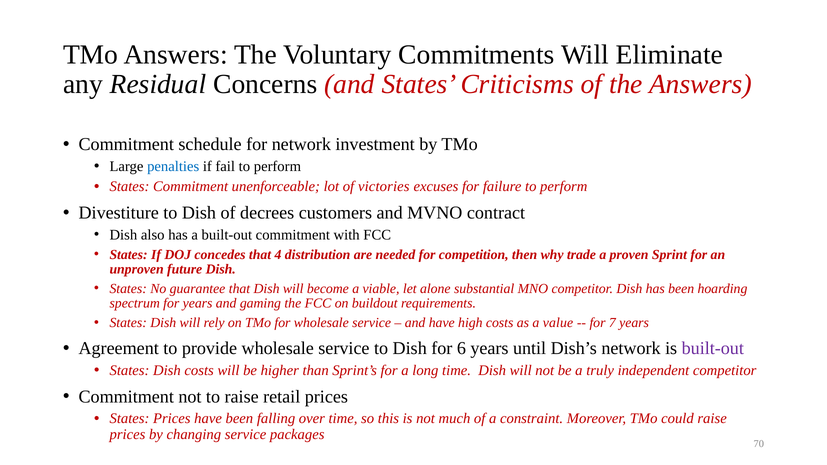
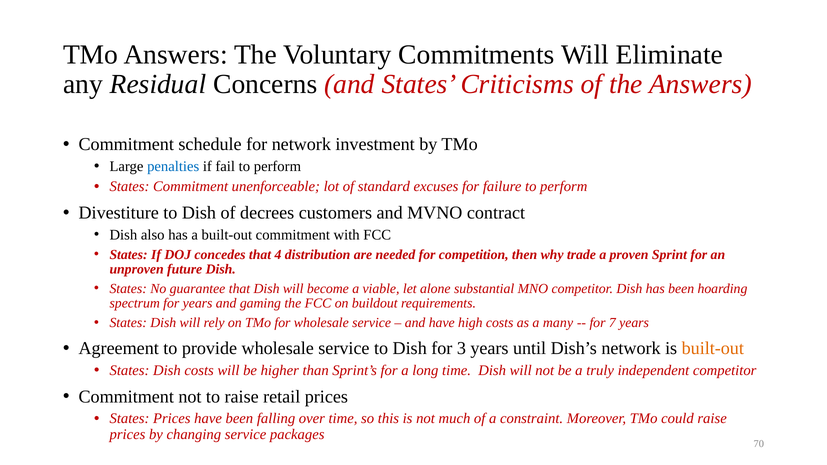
victories: victories -> standard
value: value -> many
6: 6 -> 3
built-out at (713, 348) colour: purple -> orange
